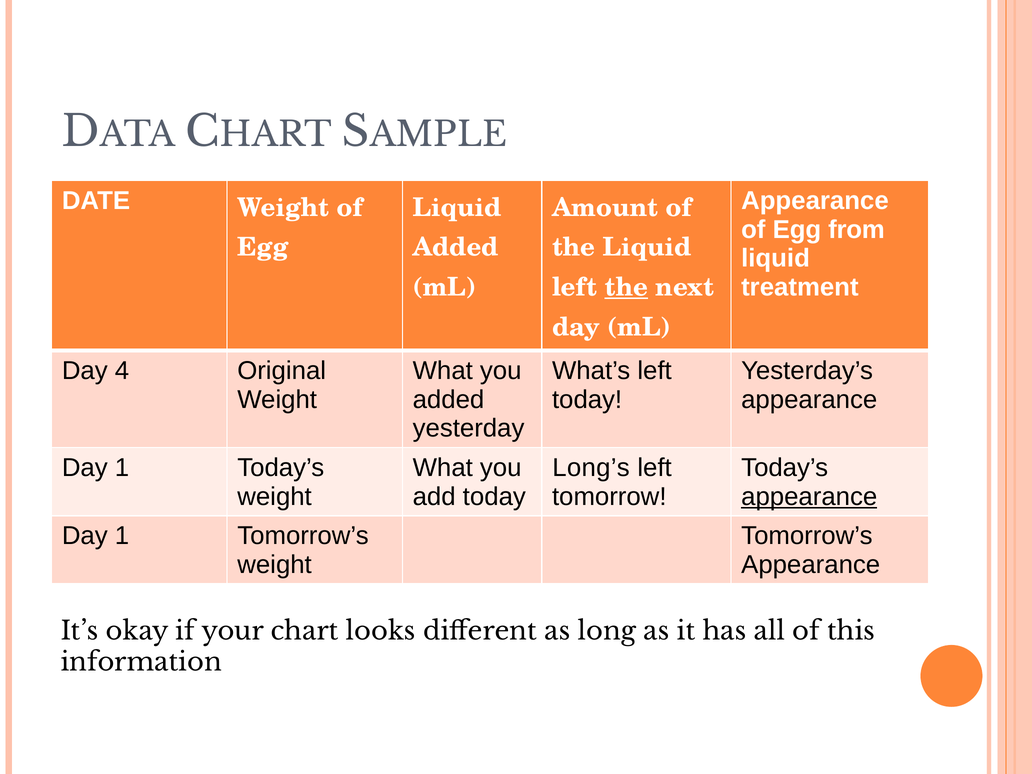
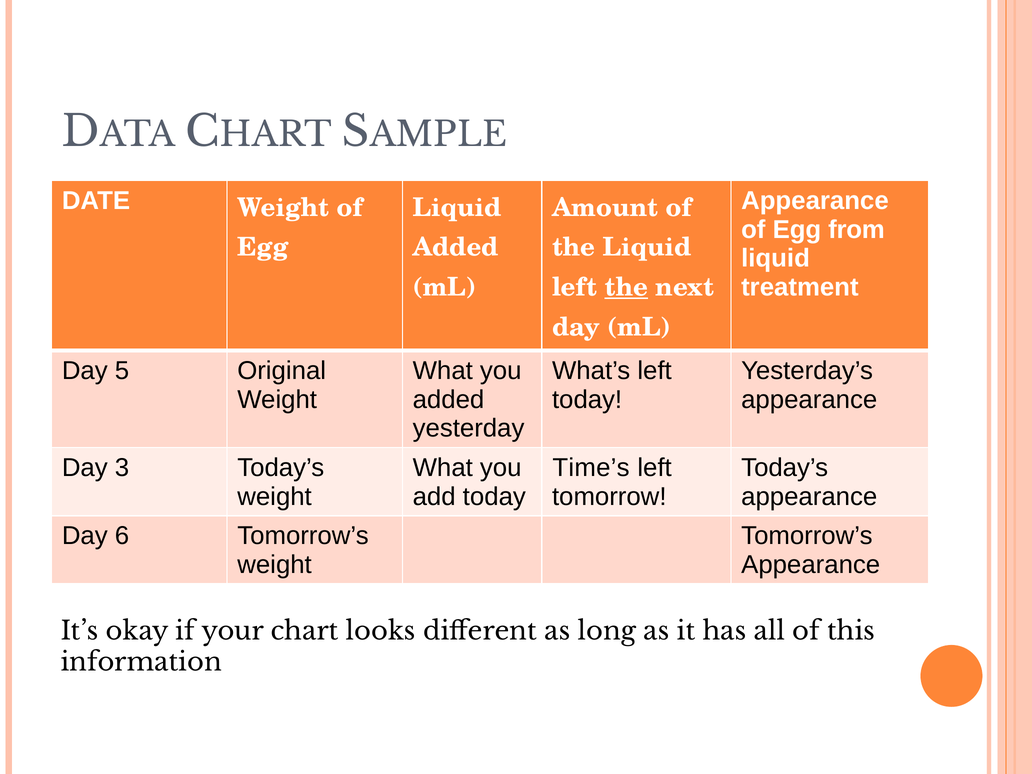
4: 4 -> 5
1 at (122, 468): 1 -> 3
Long’s: Long’s -> Time’s
appearance at (809, 497) underline: present -> none
1 at (122, 536): 1 -> 6
